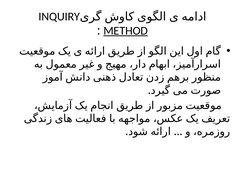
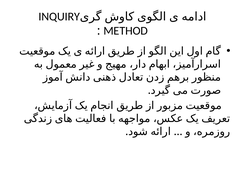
METHOD underline: present -> none
